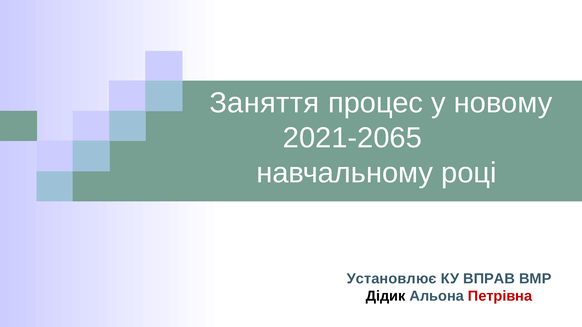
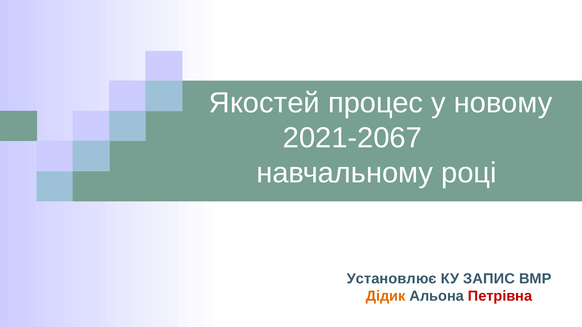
Заняття: Заняття -> Якостей
2021-2065: 2021-2065 -> 2021-2067
ВПРАВ: ВПРАВ -> ЗАПИС
Дідик colour: black -> orange
